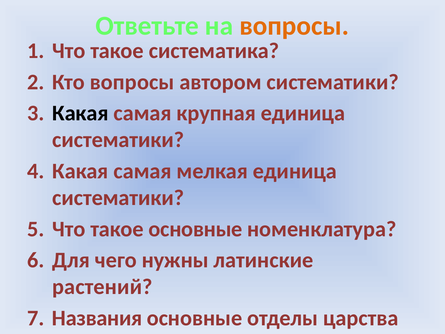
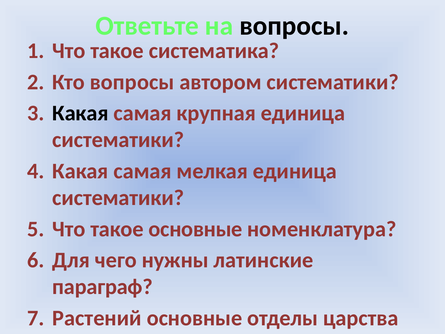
вопросы at (294, 26) colour: orange -> black
растений at (102, 287): растений -> параграф
Названия at (97, 318): Названия -> Растений
